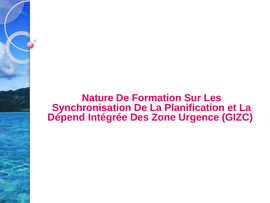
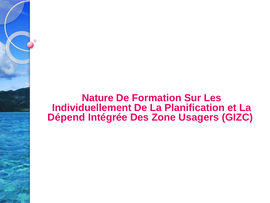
Synchronisation: Synchronisation -> Individuellement
Urgence: Urgence -> Usagers
